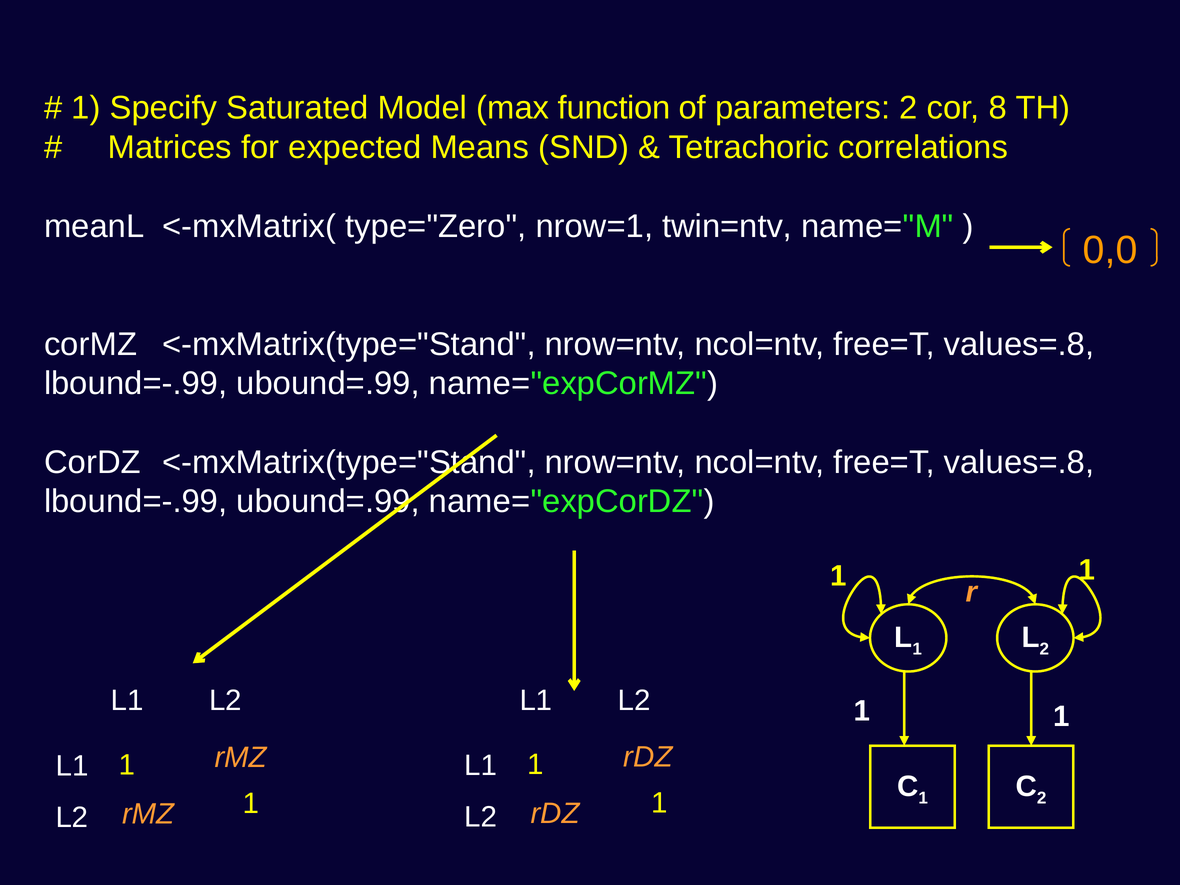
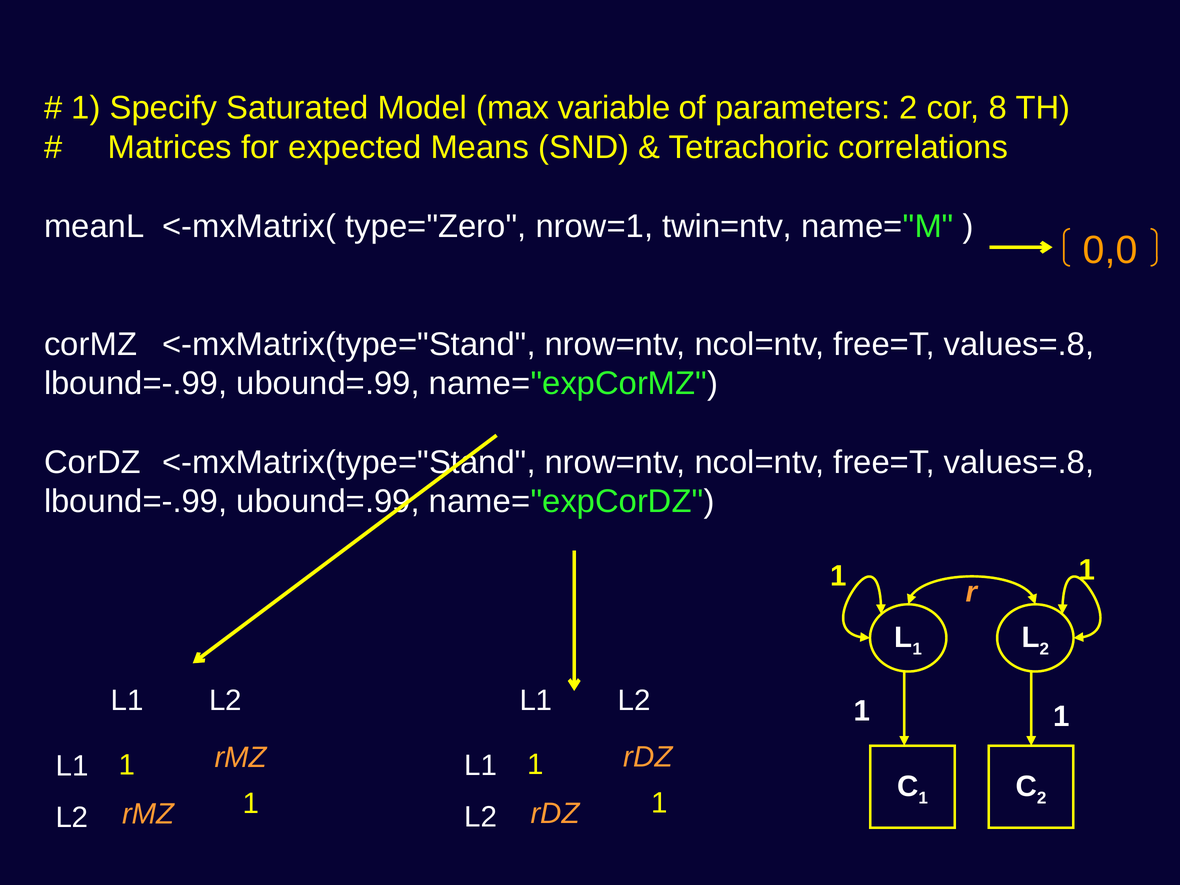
function: function -> variable
